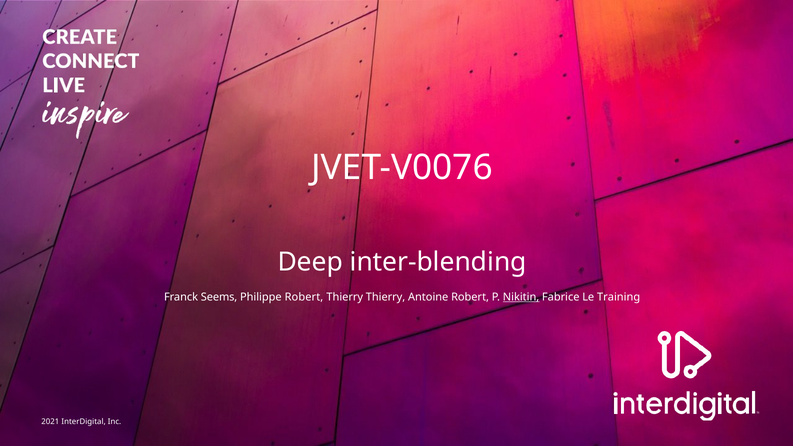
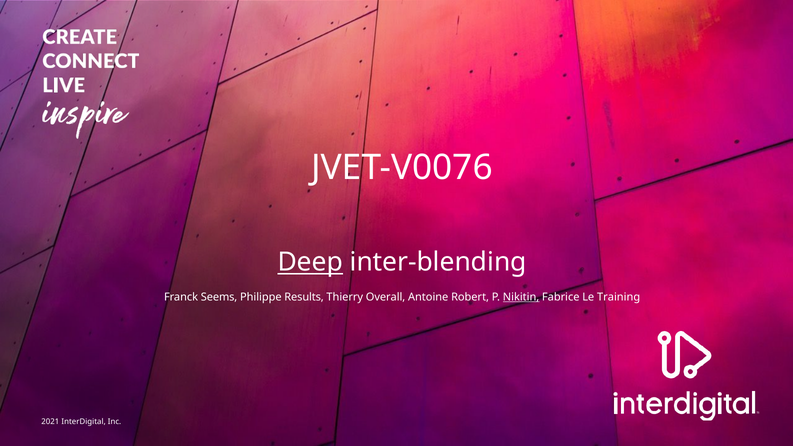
Deep underline: none -> present
Philippe Robert: Robert -> Results
Thierry Thierry: Thierry -> Overall
